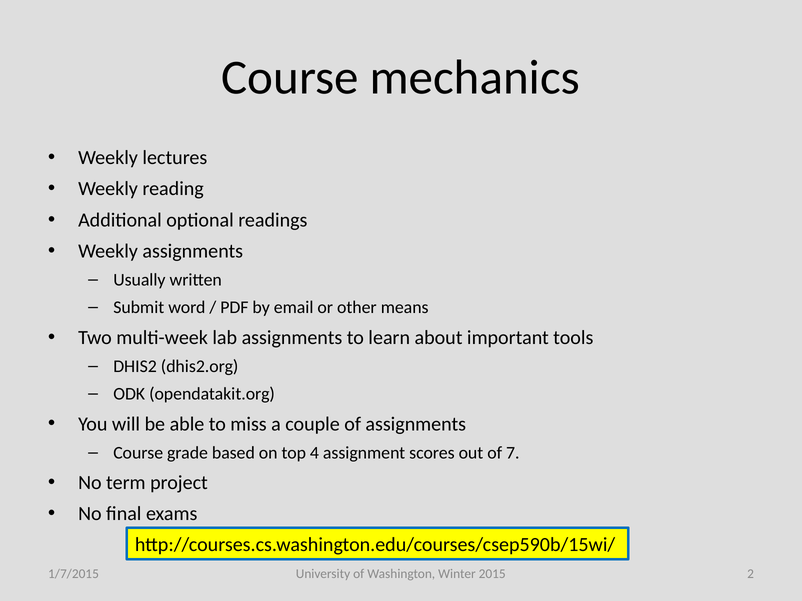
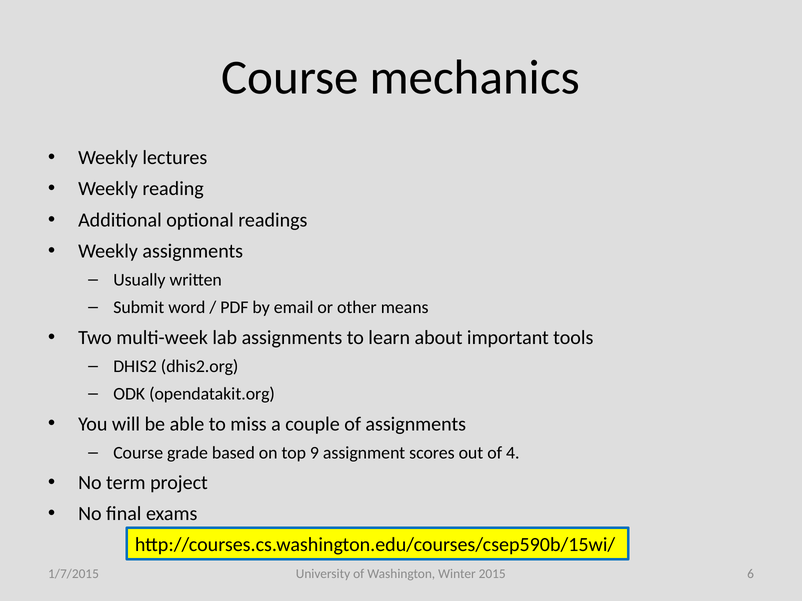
4: 4 -> 9
7: 7 -> 4
2: 2 -> 6
